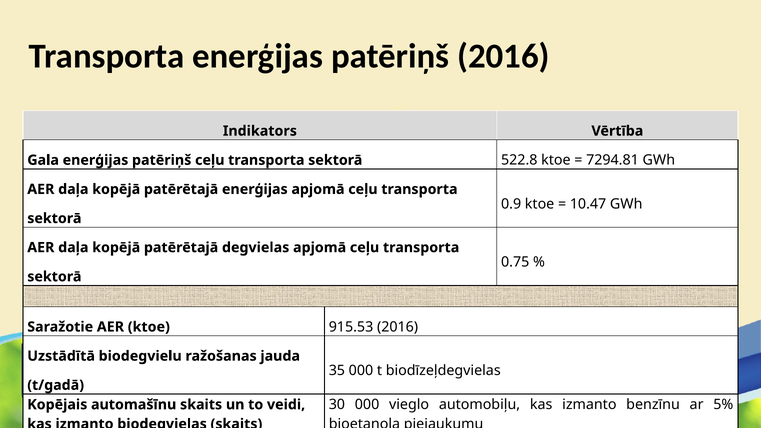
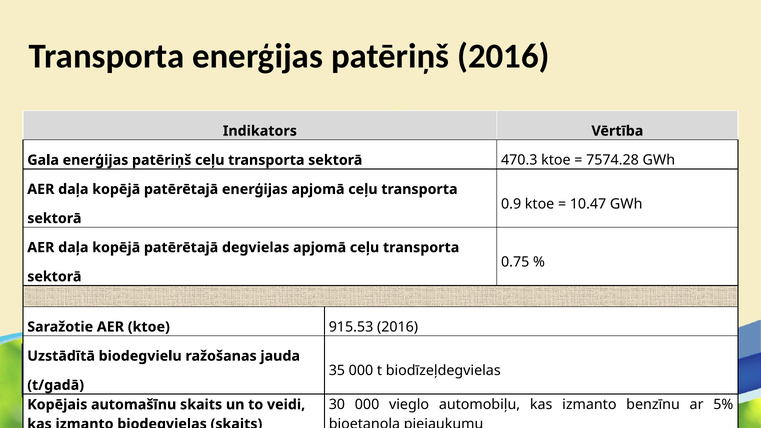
522.8: 522.8 -> 470.3
7294.81: 7294.81 -> 7574.28
